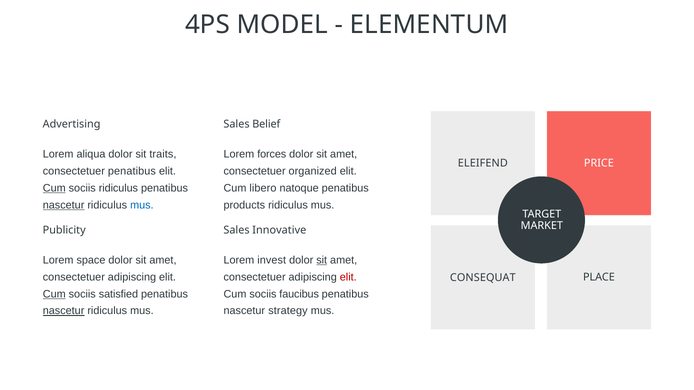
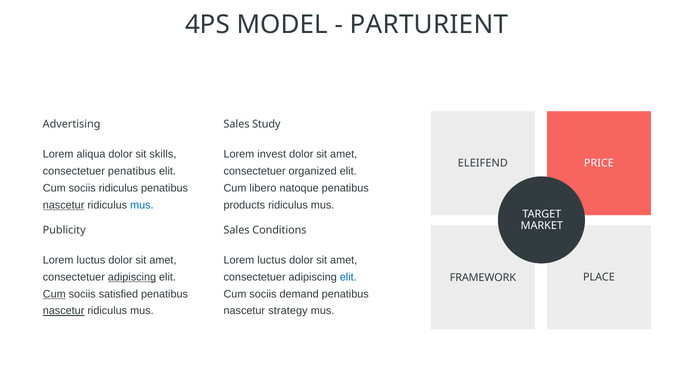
ELEMENTUM: ELEMENTUM -> PARTURIENT
Belief: Belief -> Study
traits: traits -> skills
forces: forces -> invest
Cum at (54, 188) underline: present -> none
Innovative: Innovative -> Conditions
space at (91, 260): space -> luctus
invest at (272, 260): invest -> luctus
sit at (322, 260) underline: present -> none
adipiscing at (132, 277) underline: none -> present
elit at (348, 277) colour: red -> blue
CONSEQUAT: CONSEQUAT -> FRAMEWORK
faucibus: faucibus -> demand
